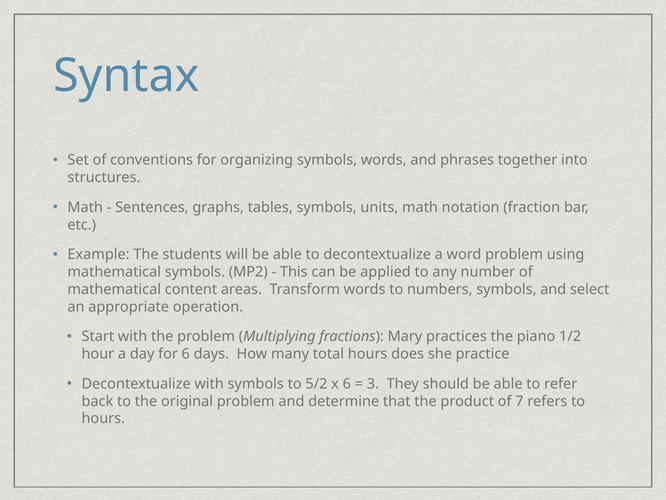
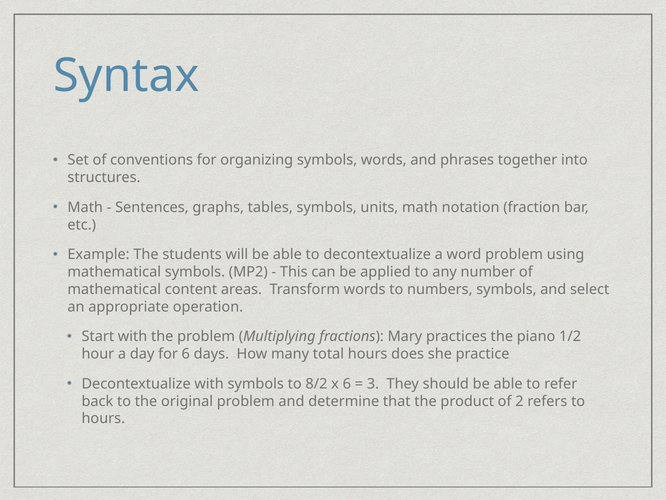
5/2: 5/2 -> 8/2
7: 7 -> 2
